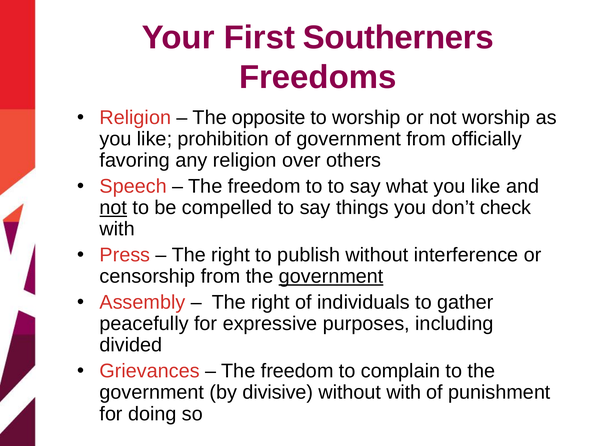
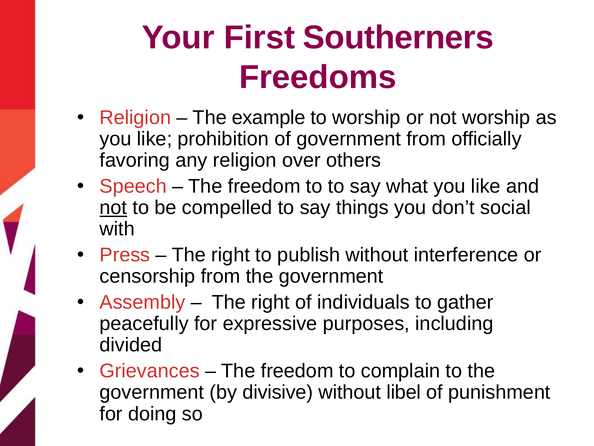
opposite: opposite -> example
check: check -> social
government at (331, 276) underline: present -> none
without with: with -> libel
